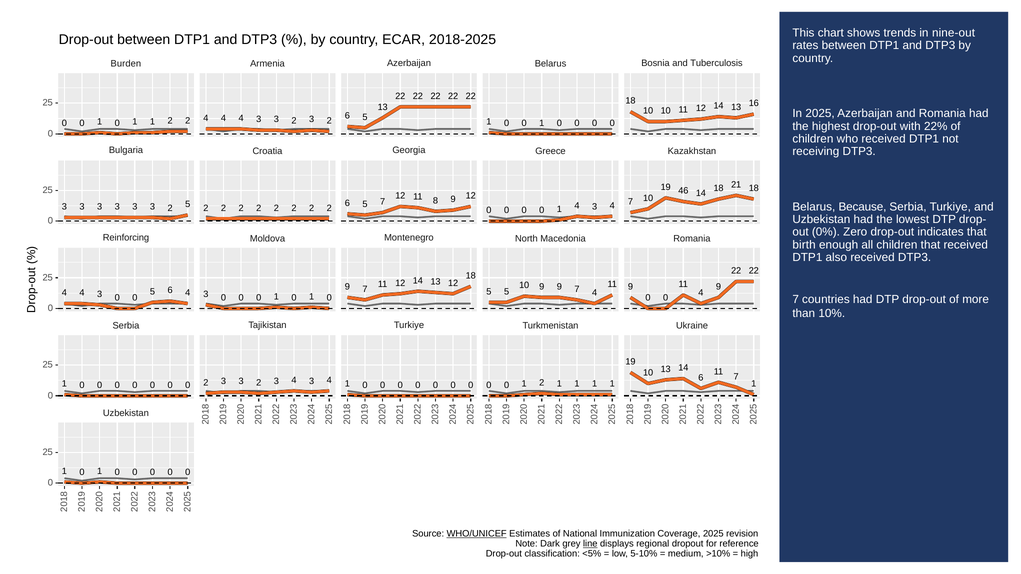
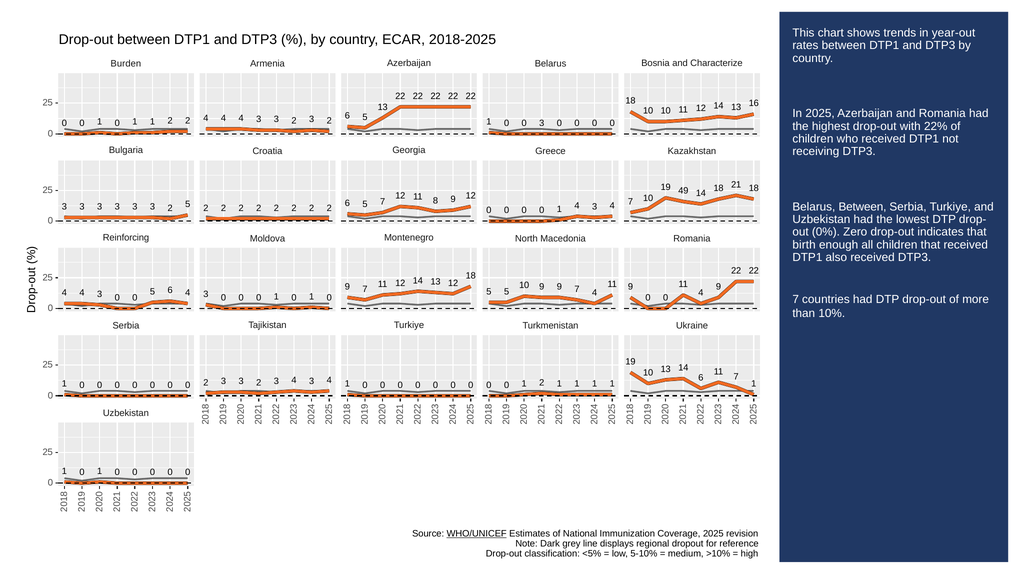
nine-out: nine-out -> year-out
Tuberculosis: Tuberculosis -> Characterize
1 0 0 1: 1 -> 3
46: 46 -> 49
Belarus Because: Because -> Between
line underline: present -> none
